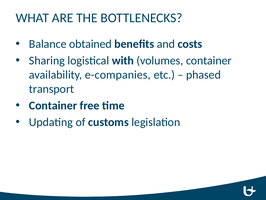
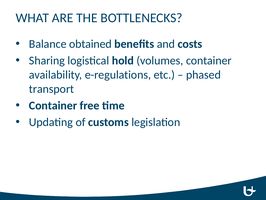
with: with -> hold
e-companies: e-companies -> e-regulations
